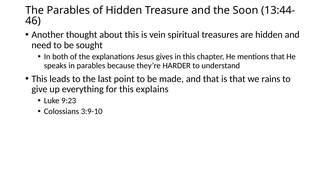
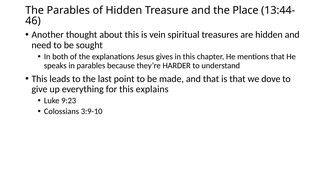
Soon: Soon -> Place
rains: rains -> dove
